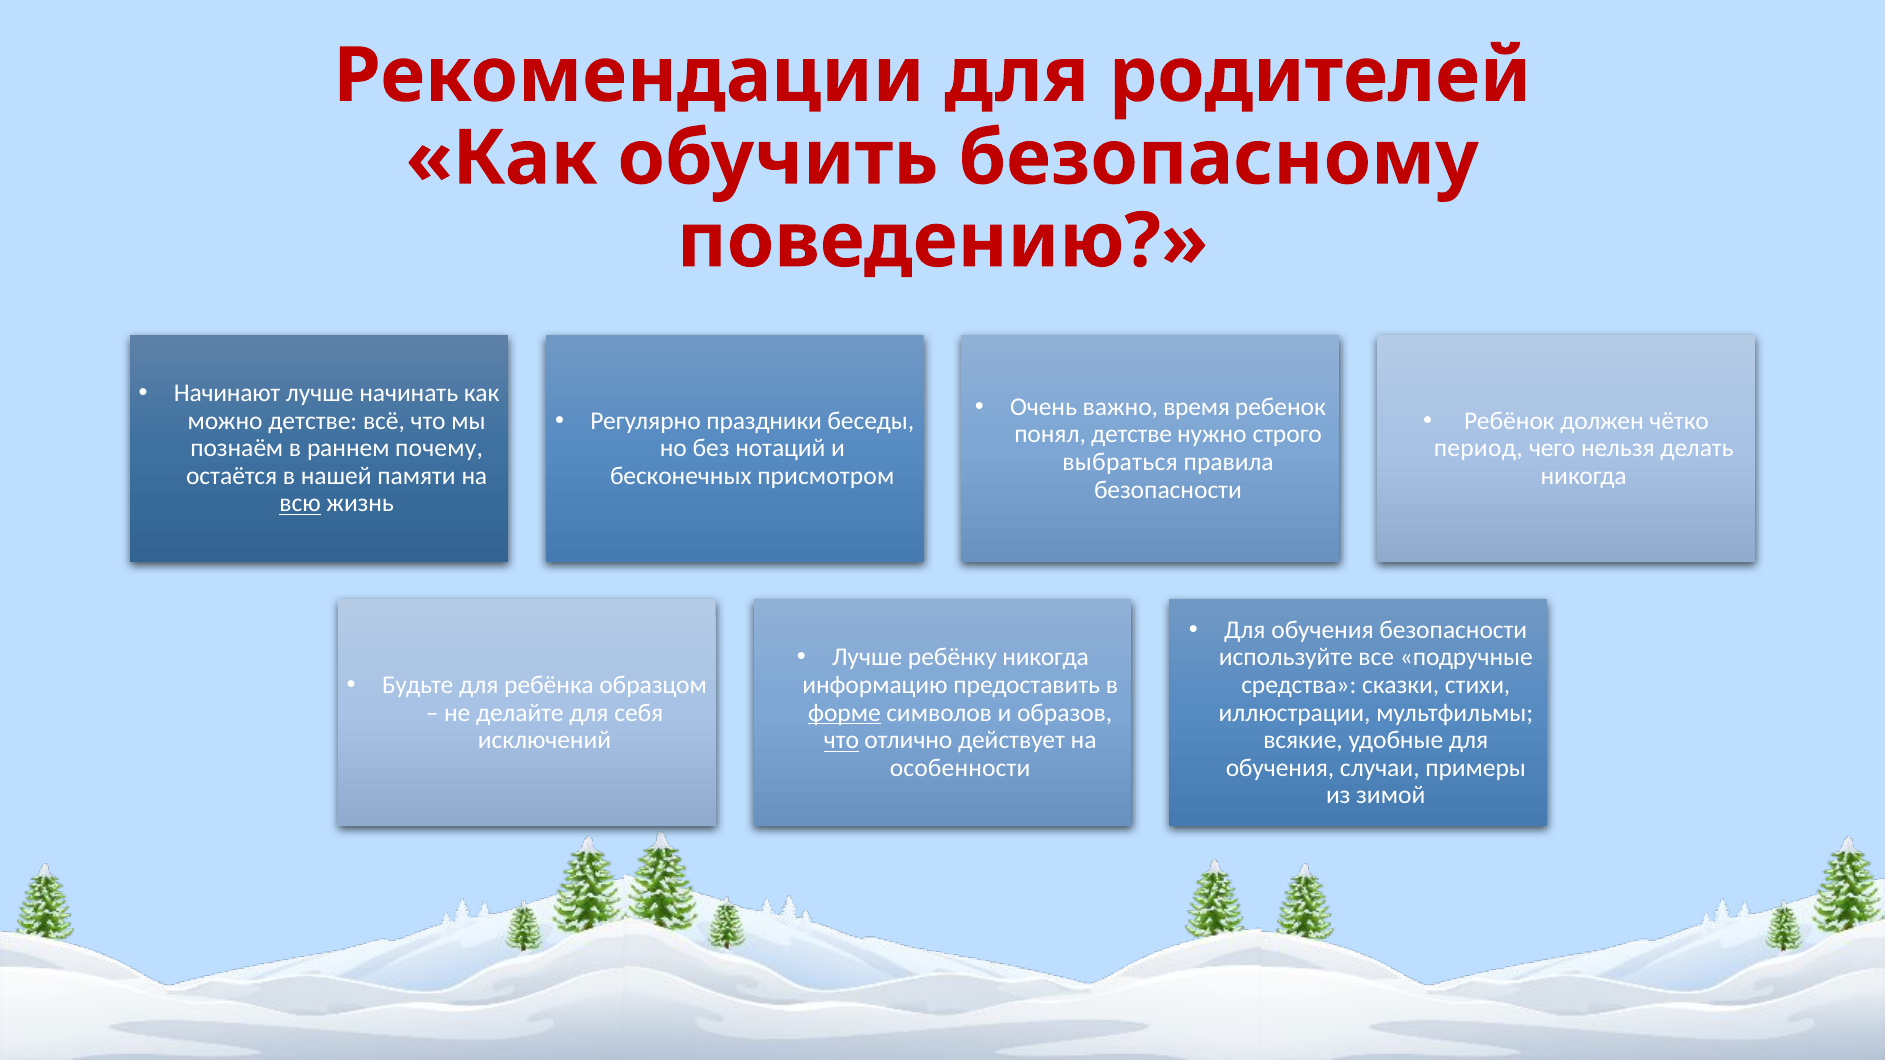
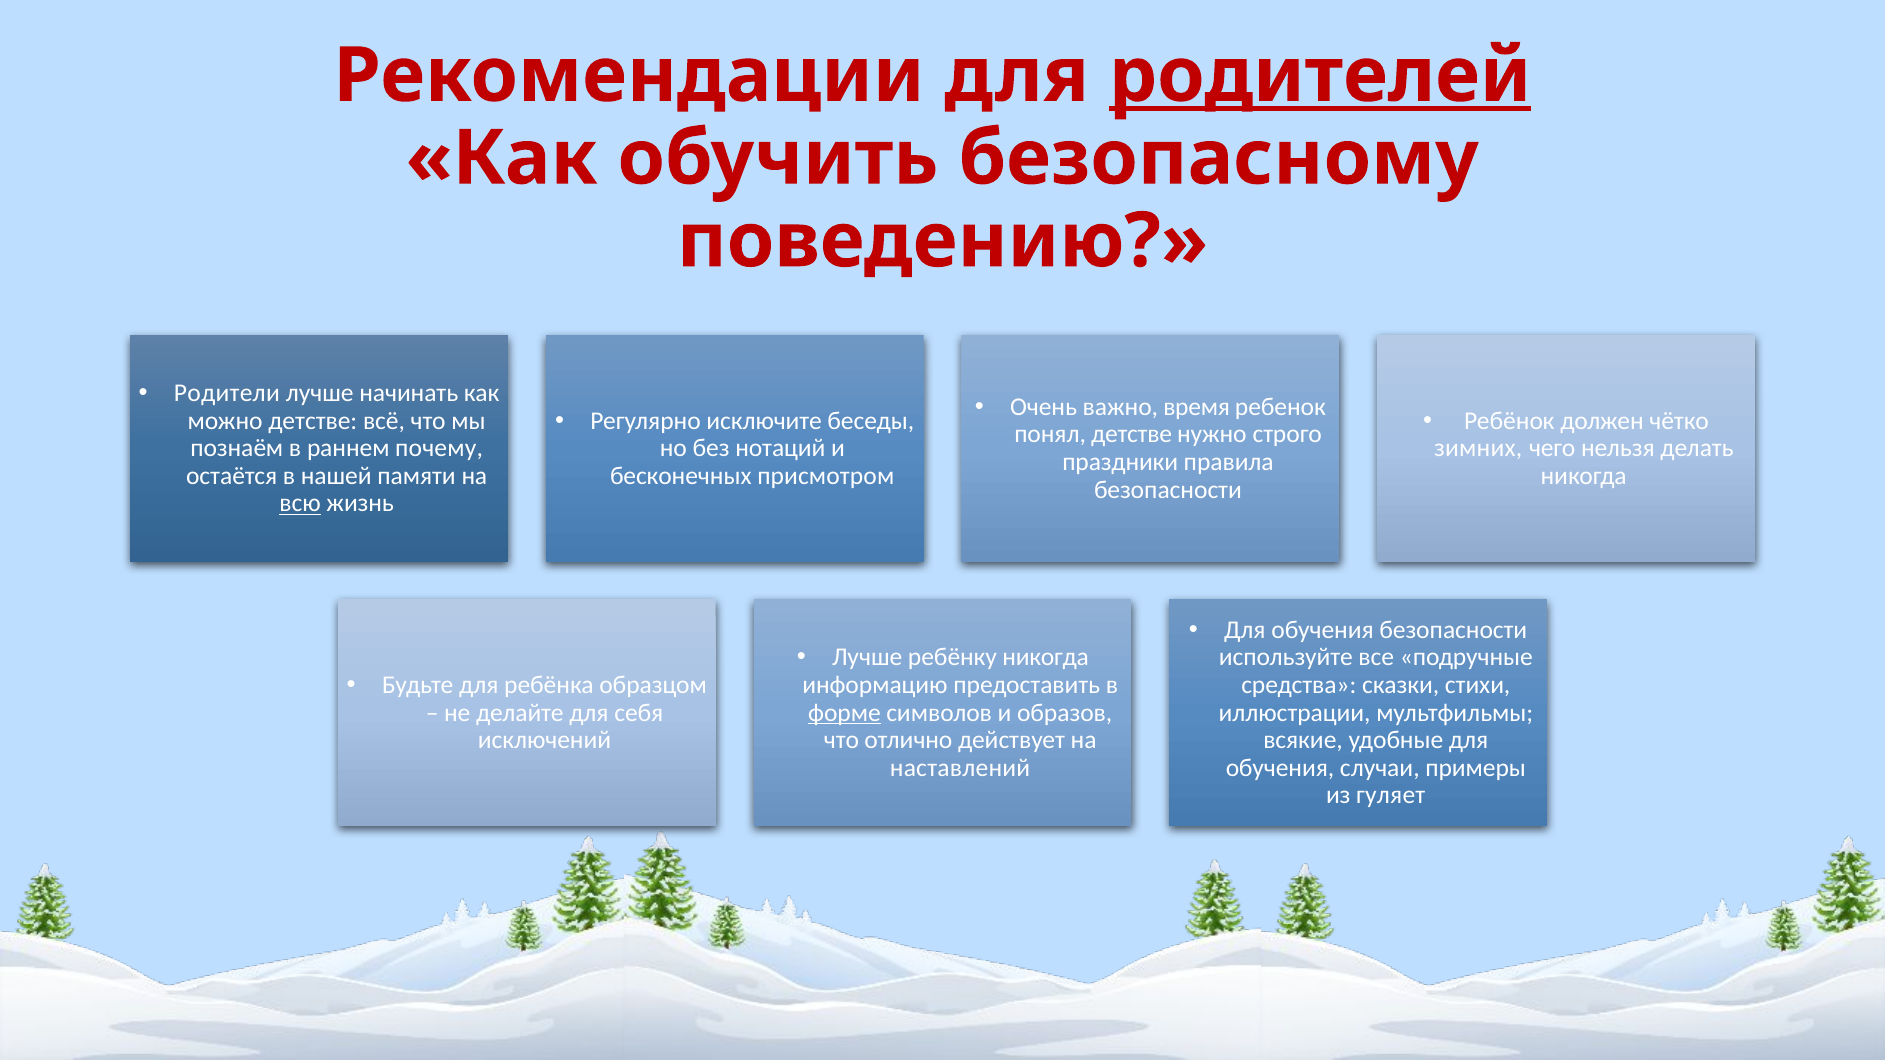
родителей underline: none -> present
Начинают: Начинают -> Родители
праздники: праздники -> исключите
период: период -> зимних
выбраться: выбраться -> праздники
что at (841, 741) underline: present -> none
особенности: особенности -> наставлений
зимой: зимой -> гуляет
